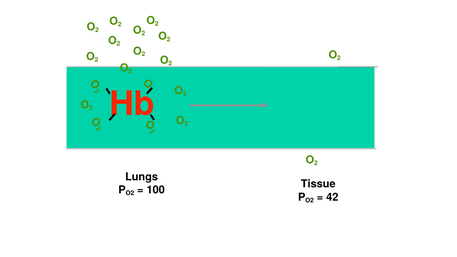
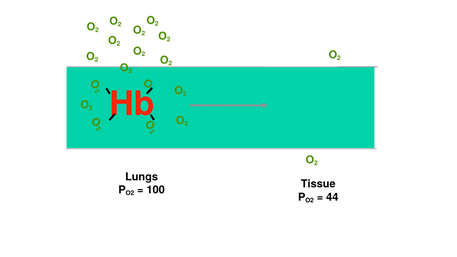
42: 42 -> 44
